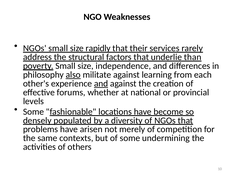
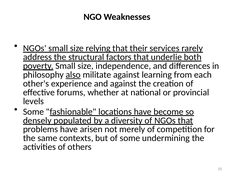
rapidly: rapidly -> relying
than: than -> both
and at (101, 84) underline: present -> none
